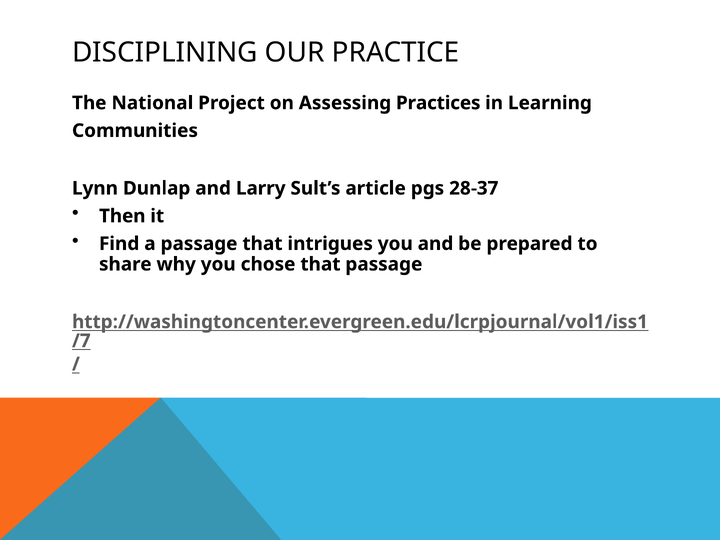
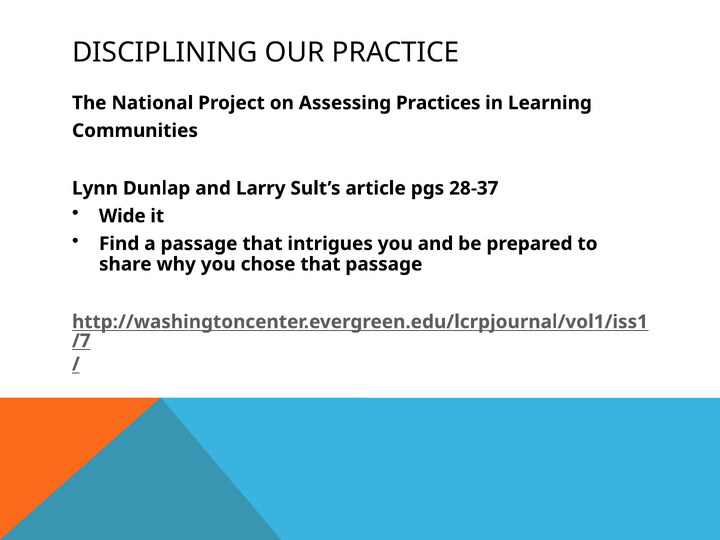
Then: Then -> Wide
